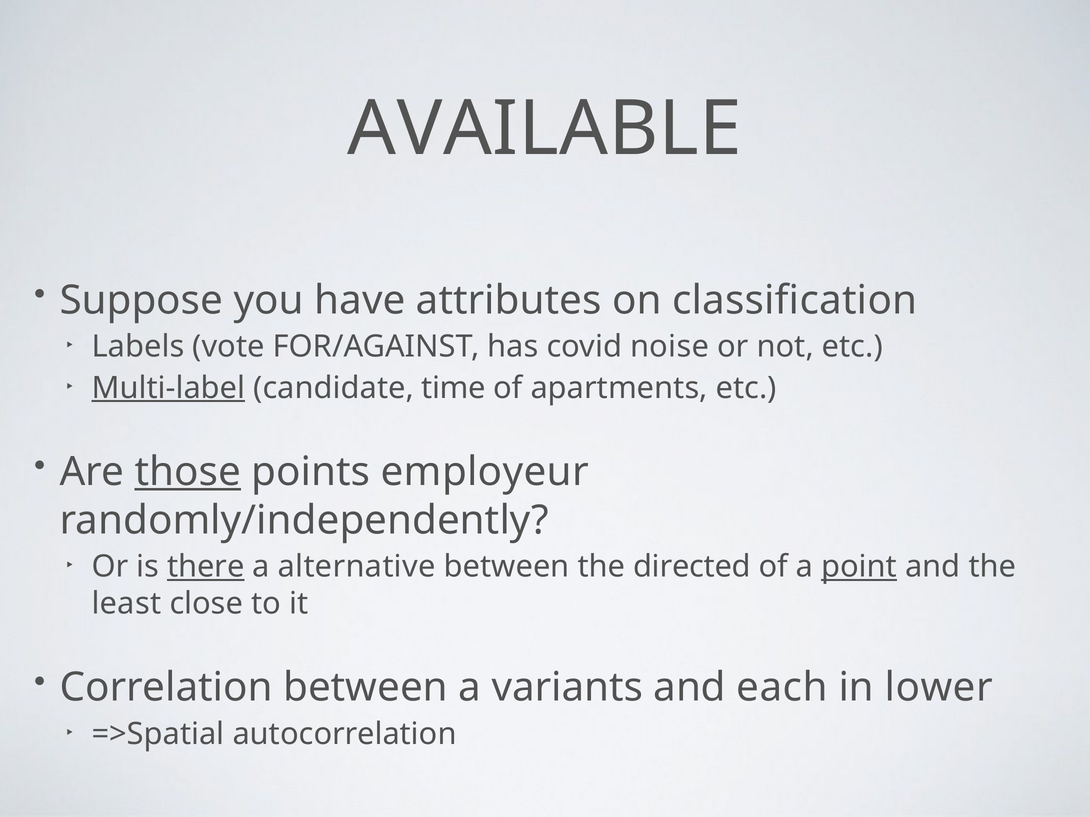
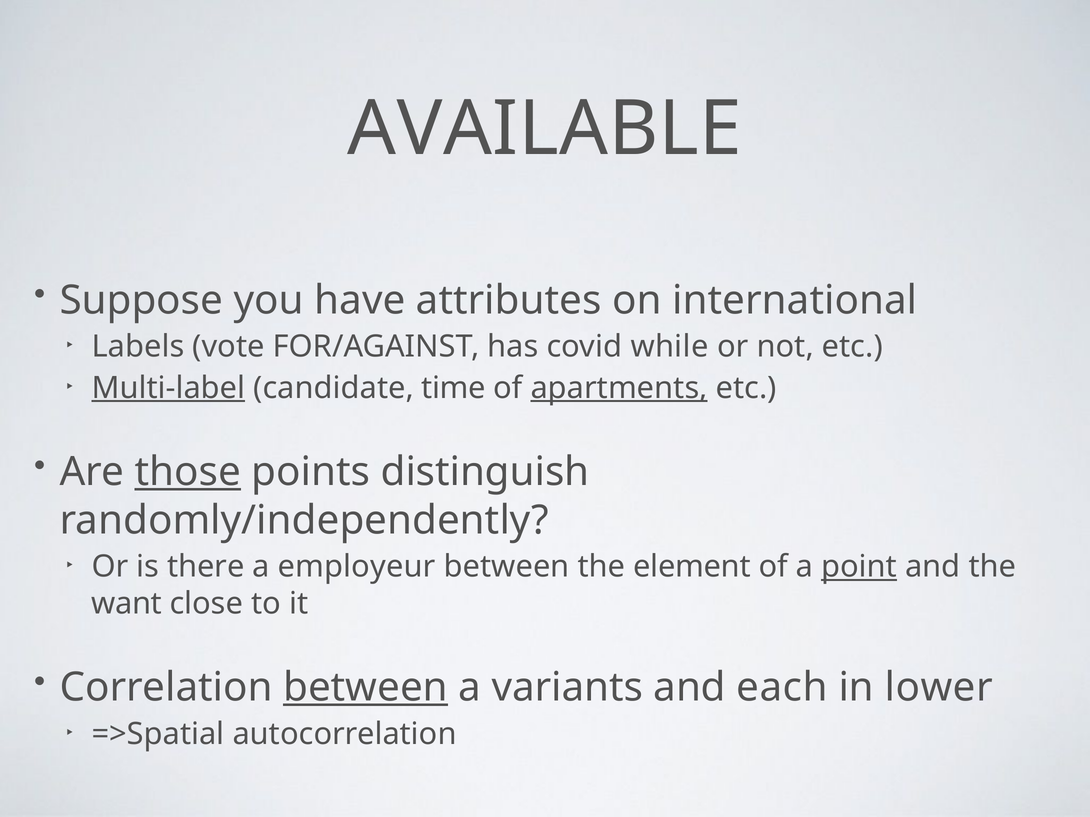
classification: classification -> international
noise: noise -> while
apartments underline: none -> present
employeur: employeur -> distinguish
there underline: present -> none
alternative: alternative -> employeur
directed: directed -> element
least: least -> want
between at (366, 688) underline: none -> present
